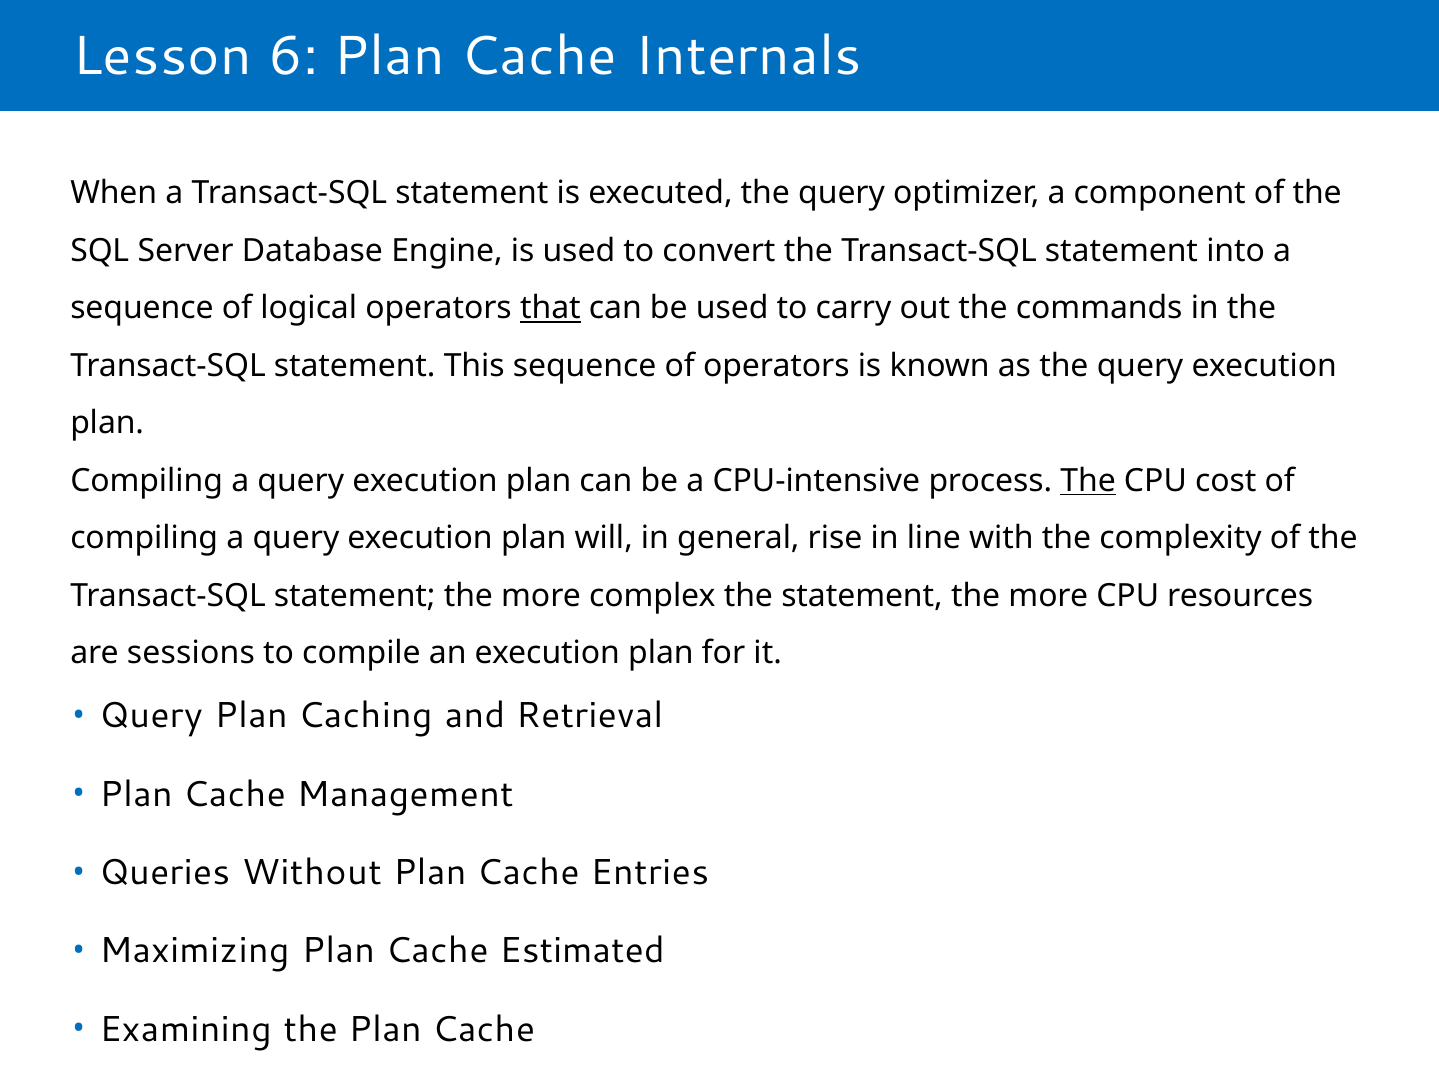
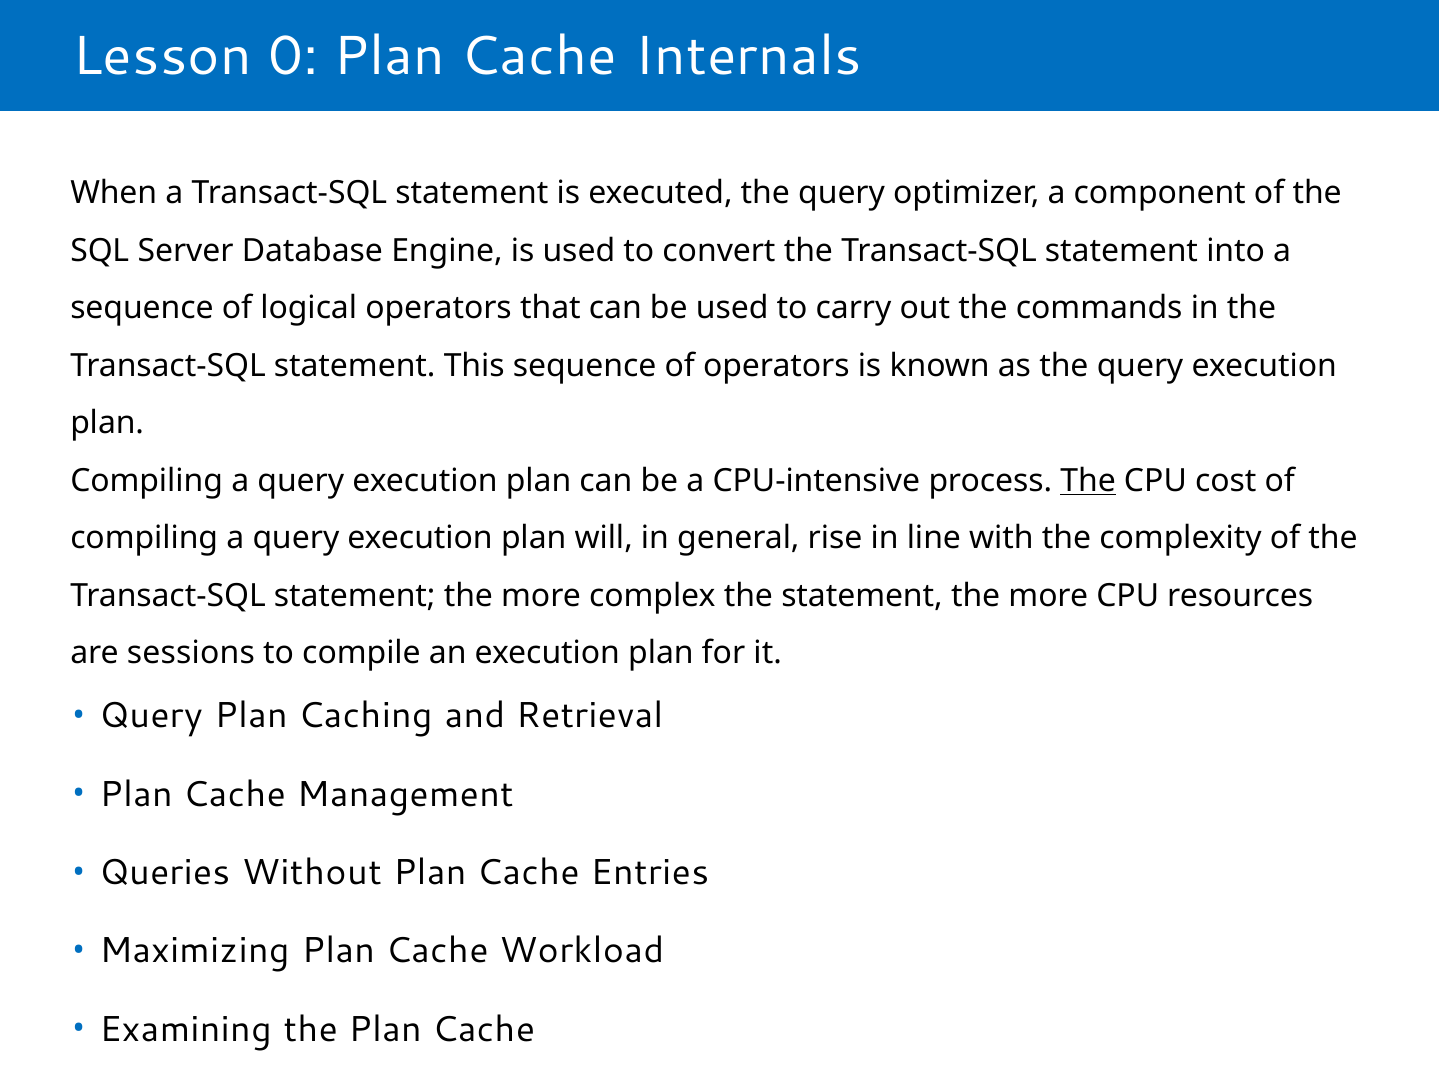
6: 6 -> 0
that underline: present -> none
Estimated: Estimated -> Workload
